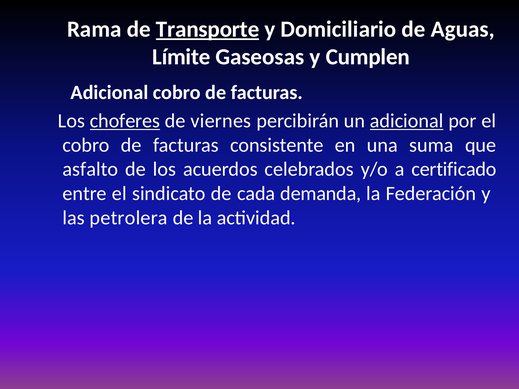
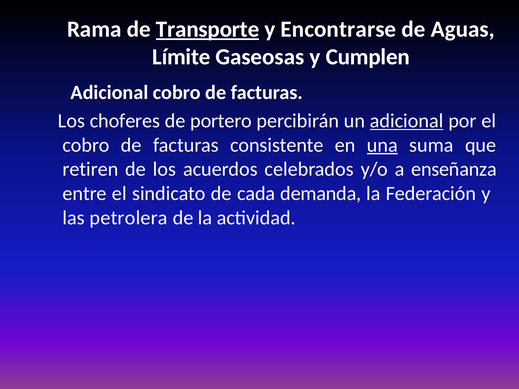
Domiciliario: Domiciliario -> Encontrarse
choferes underline: present -> none
viernes: viernes -> portero
una underline: none -> present
asfalto: asfalto -> retiren
certificado: certificado -> enseñanza
